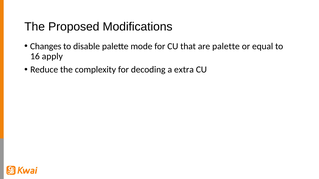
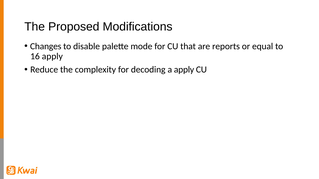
are palette: palette -> reports
a extra: extra -> apply
